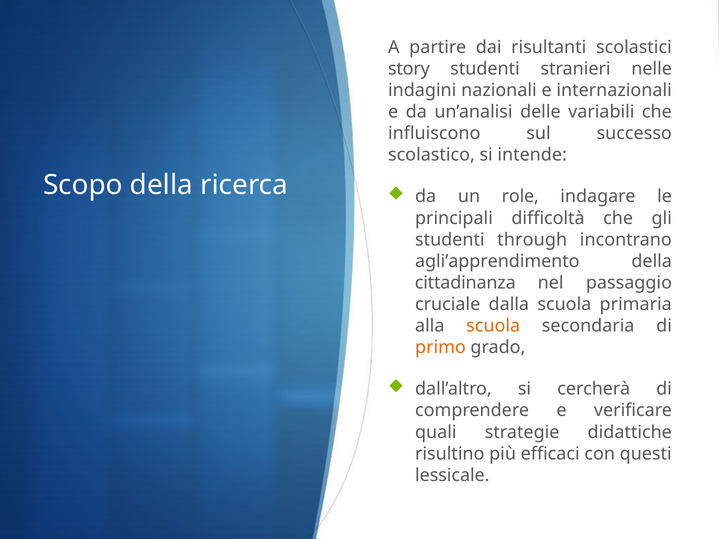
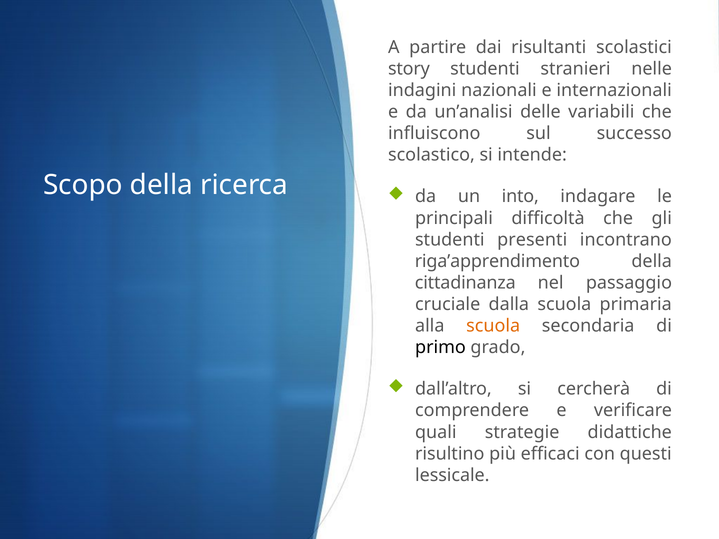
role: role -> into
through: through -> presenti
agli’apprendimento: agli’apprendimento -> riga’apprendimento
primo colour: orange -> black
